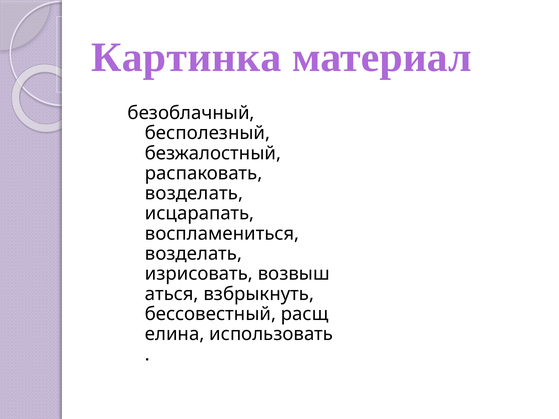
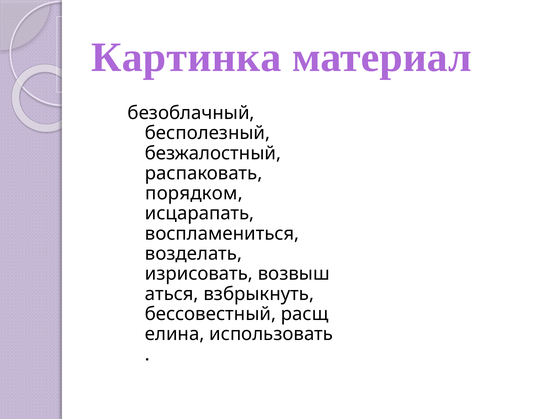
возделать at (194, 194): возделать -> порядком
